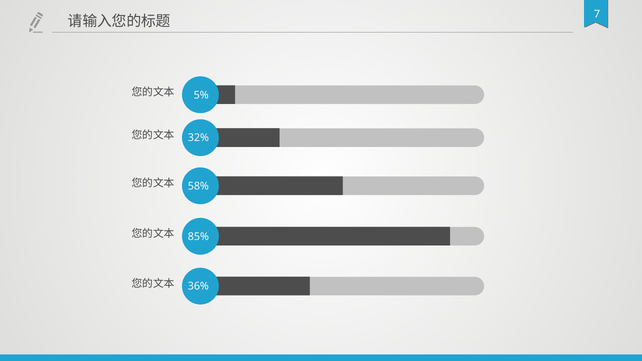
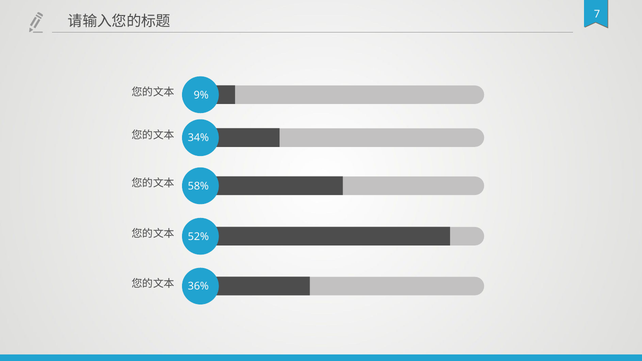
5%: 5% -> 9%
32%: 32% -> 34%
85%: 85% -> 52%
